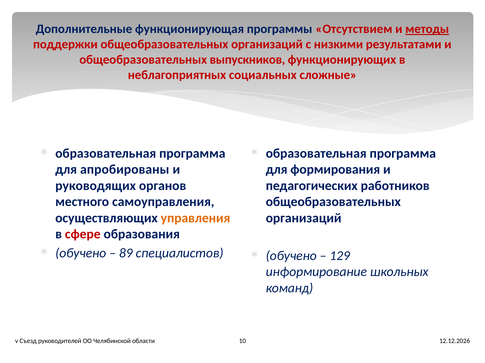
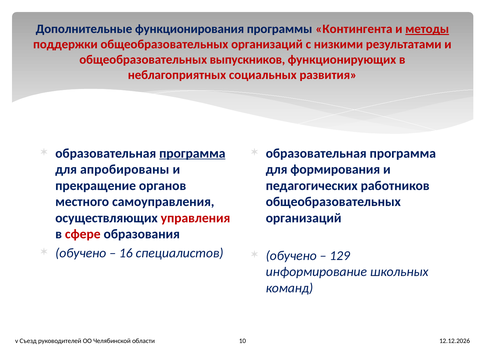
функционирующая: функционирующая -> функционирования
Отсутствием: Отсутствием -> Контингента
сложные: сложные -> развития
программа at (192, 154) underline: none -> present
руководящих: руководящих -> прекращение
управления colour: orange -> red
89: 89 -> 16
